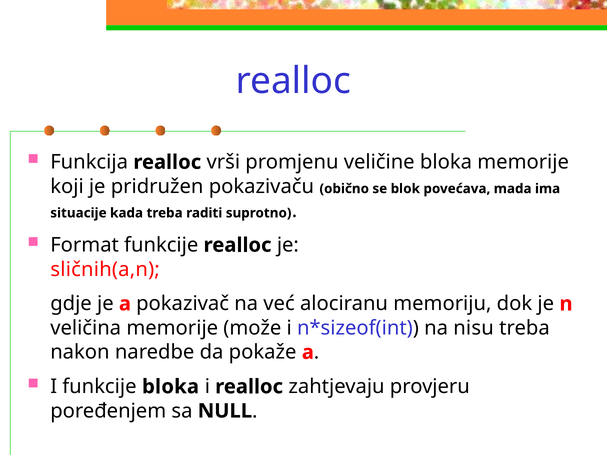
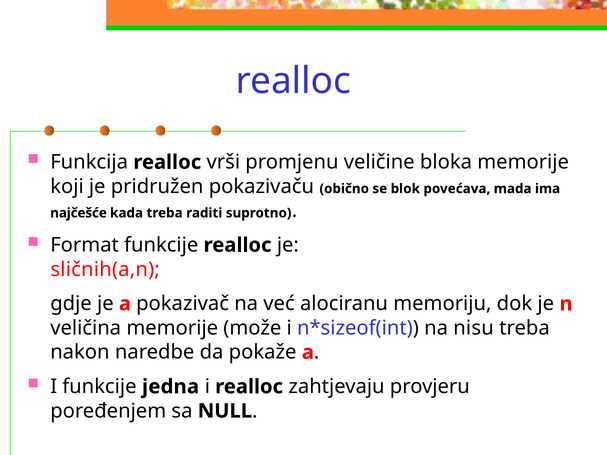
situacije: situacije -> najčešće
funkcije bloka: bloka -> jedna
